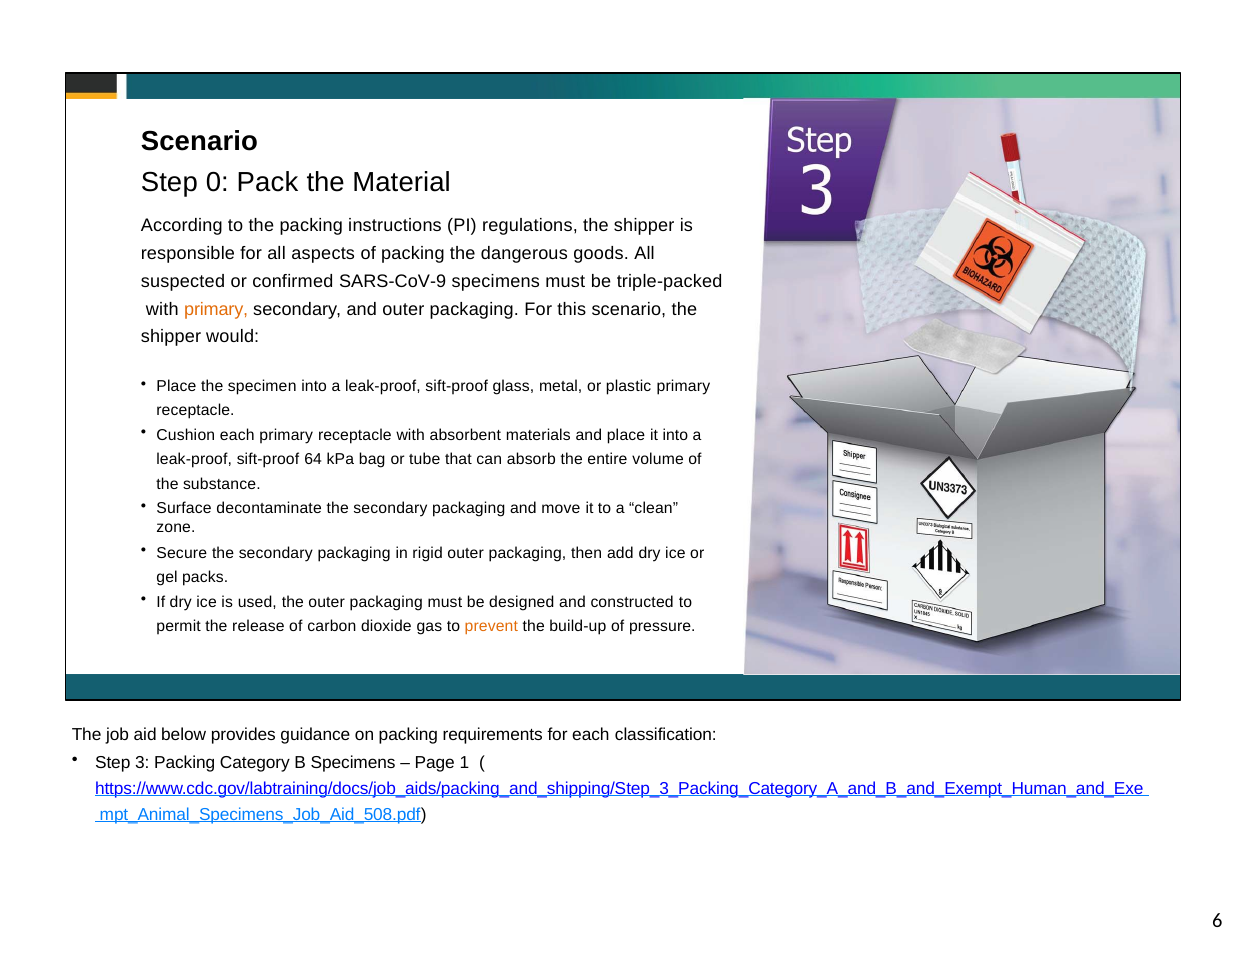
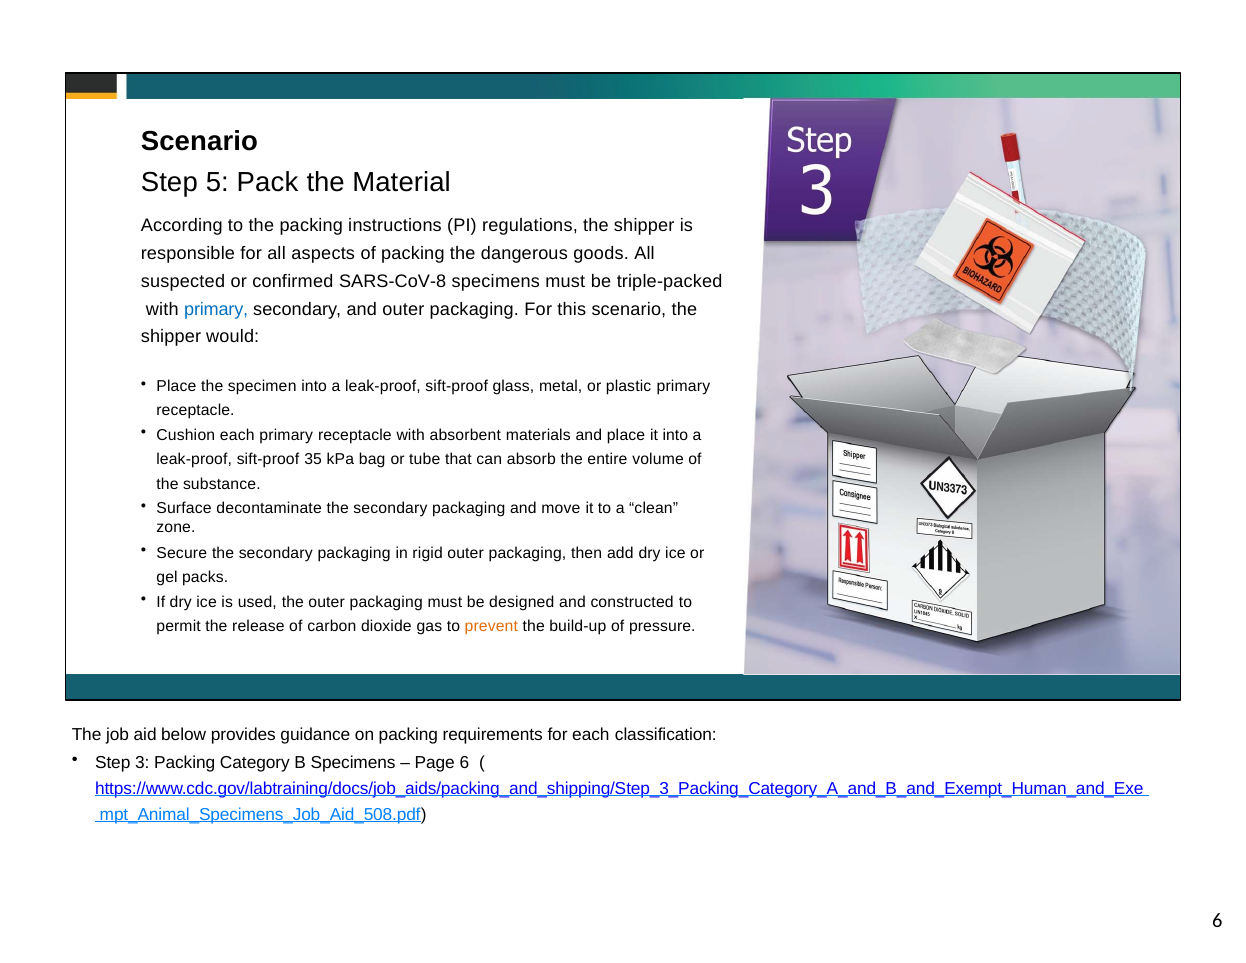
0: 0 -> 5
SARS-CoV-9: SARS-CoV-9 -> SARS-CoV-8
primary at (216, 309) colour: orange -> blue
64: 64 -> 35
Page 1: 1 -> 6
